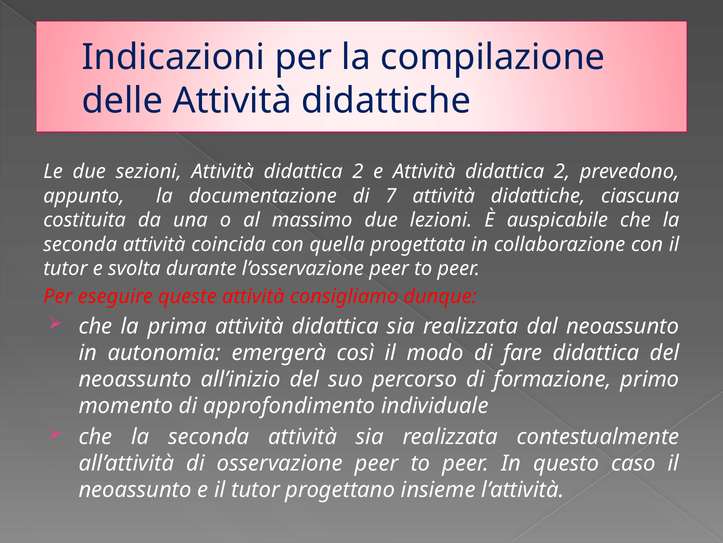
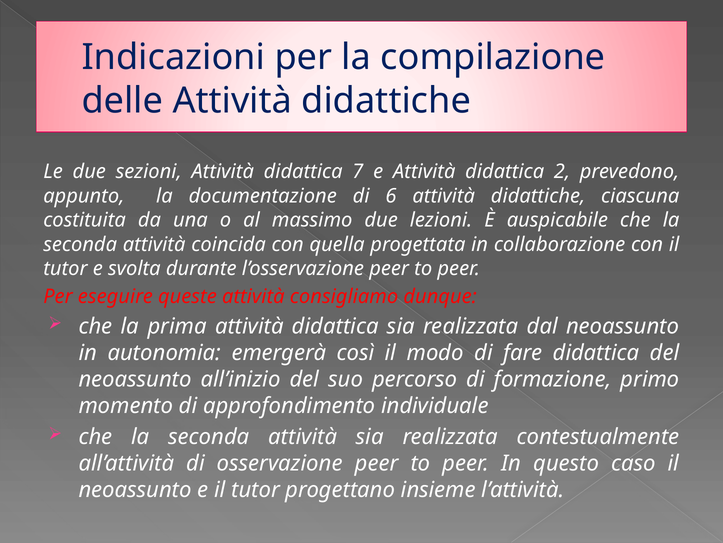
sezioni Attività didattica 2: 2 -> 7
7: 7 -> 6
